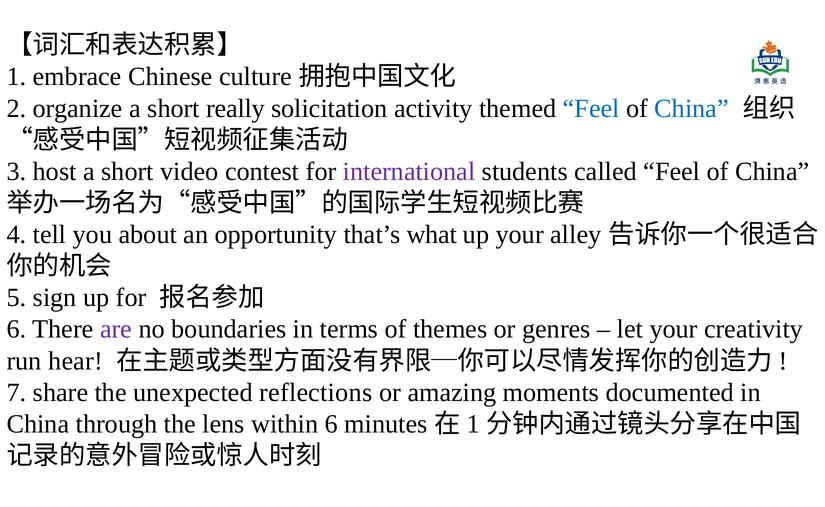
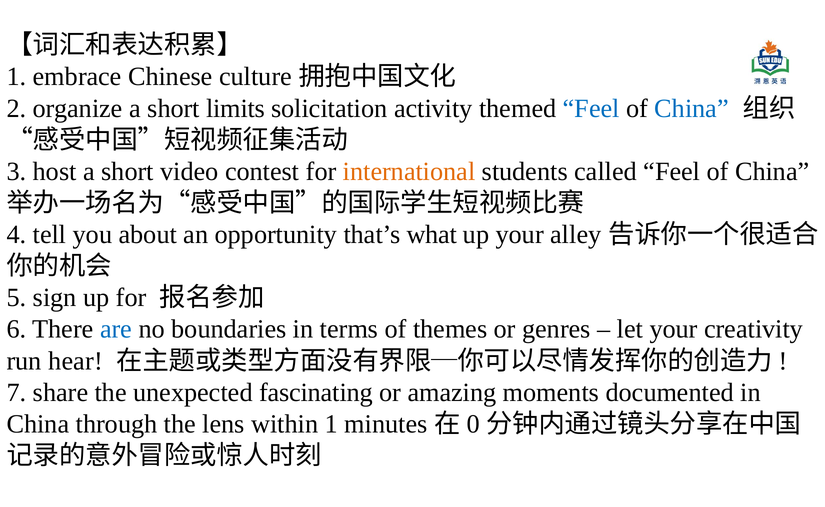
really: really -> limits
international colour: purple -> orange
are colour: purple -> blue
reflections: reflections -> fascinating
within 6: 6 -> 1
1 at (473, 424): 1 -> 0
